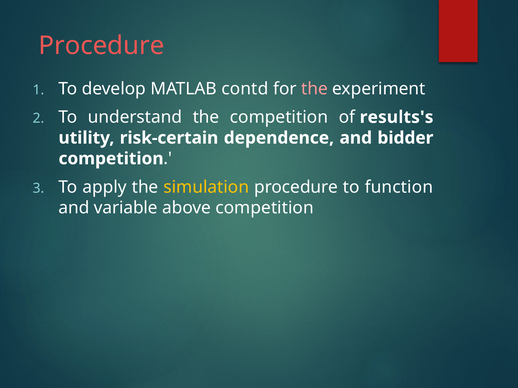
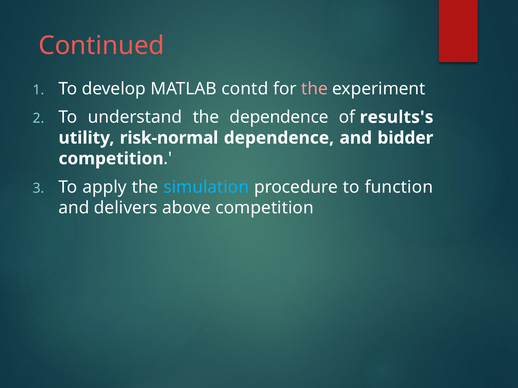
Procedure at (101, 46): Procedure -> Continued
the competition: competition -> dependence
risk-certain: risk-certain -> risk-normal
simulation colour: yellow -> light blue
variable: variable -> delivers
